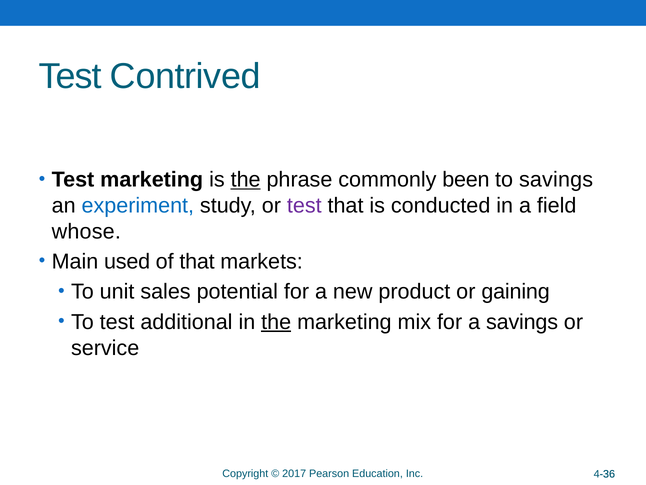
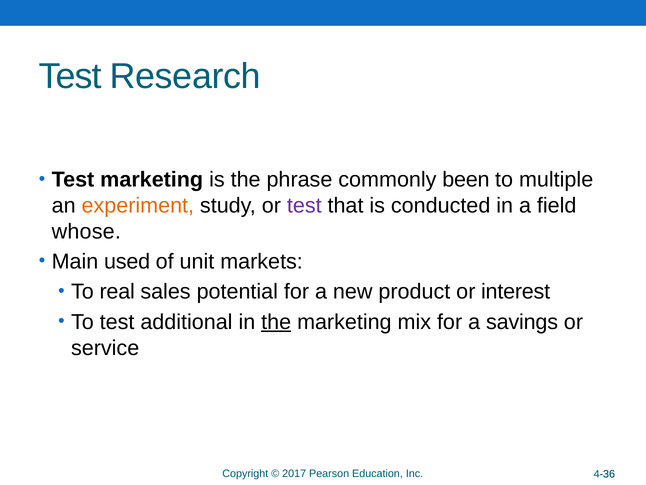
Contrived: Contrived -> Research
the at (246, 180) underline: present -> none
to savings: savings -> multiple
experiment colour: blue -> orange
of that: that -> unit
unit: unit -> real
gaining: gaining -> interest
